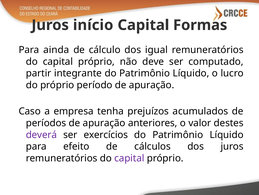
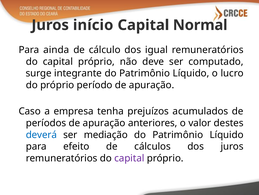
Formas: Formas -> Normal
partir: partir -> surge
deverá colour: purple -> blue
exercícios: exercícios -> mediação
